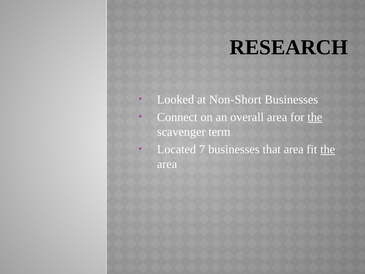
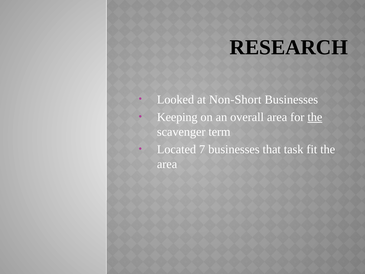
Connect: Connect -> Keeping
that area: area -> task
the at (328, 149) underline: present -> none
